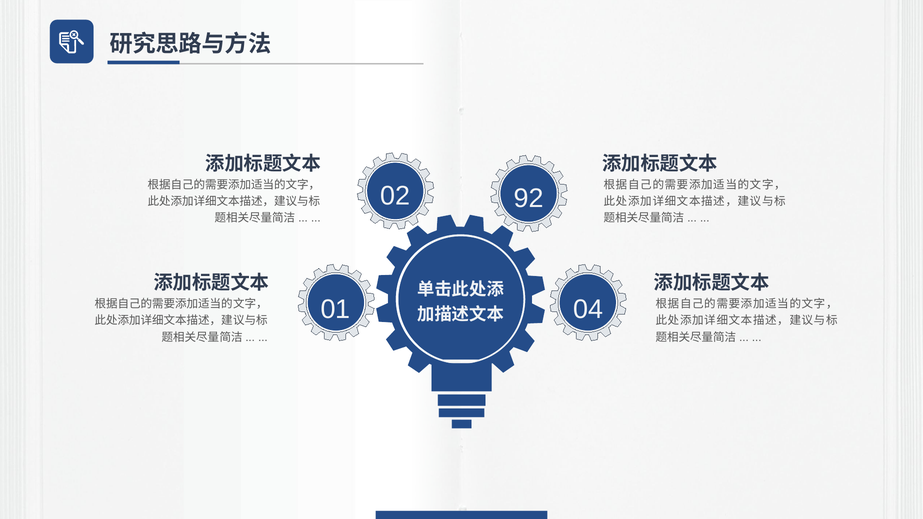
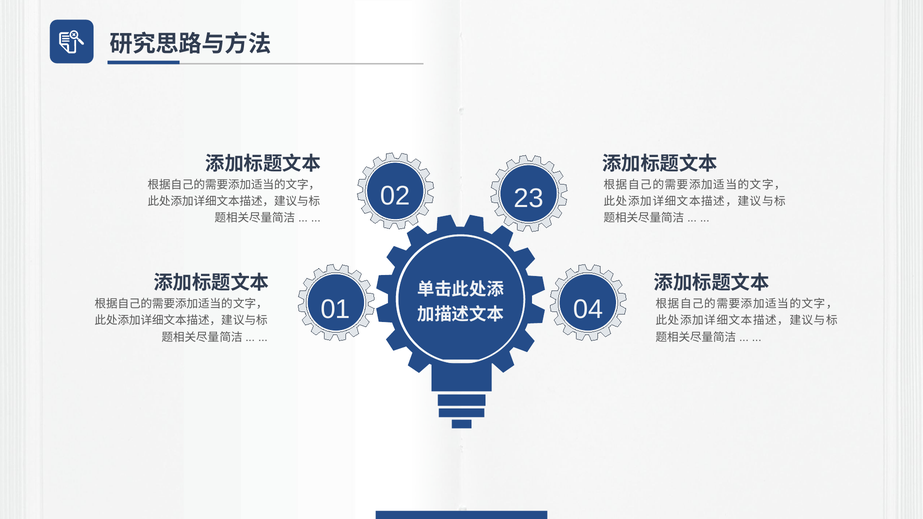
92: 92 -> 23
